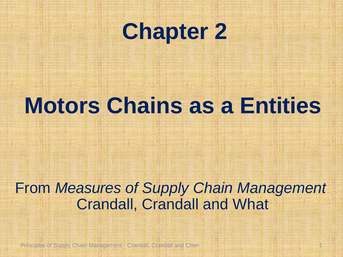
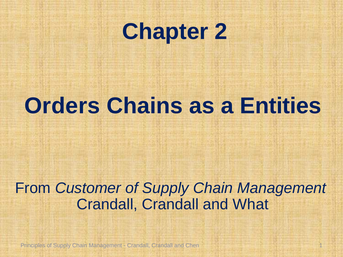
Motors: Motors -> Orders
Measures: Measures -> Customer
